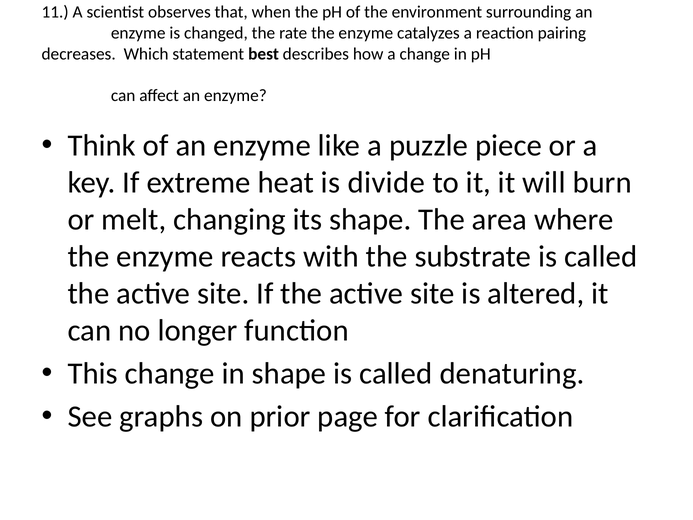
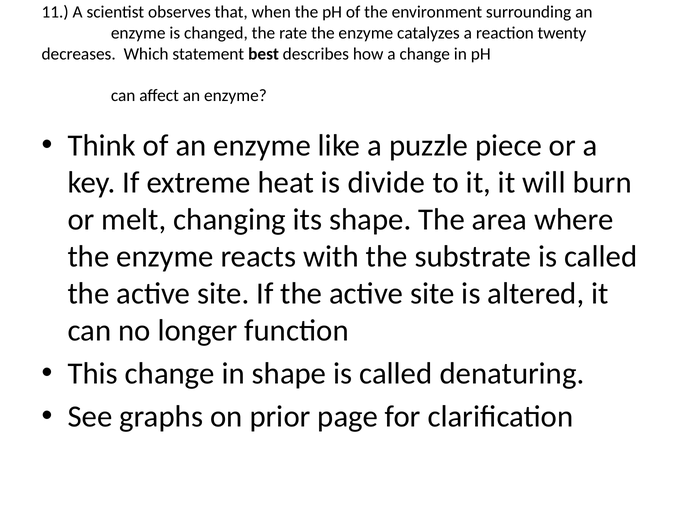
pairing: pairing -> twenty
